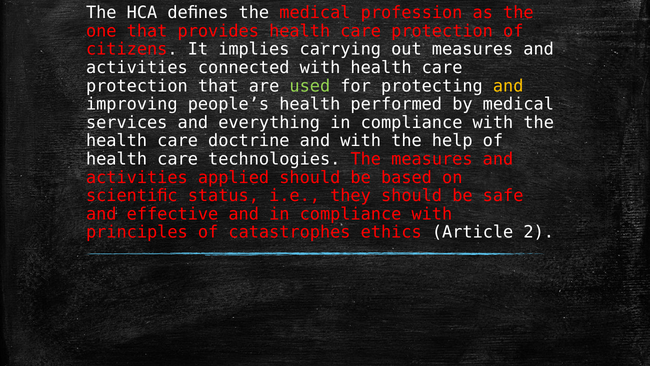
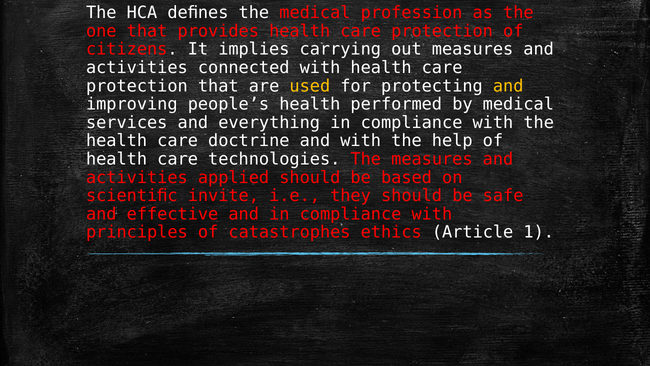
used colour: light green -> yellow
status: status -> invite
2: 2 -> 1
